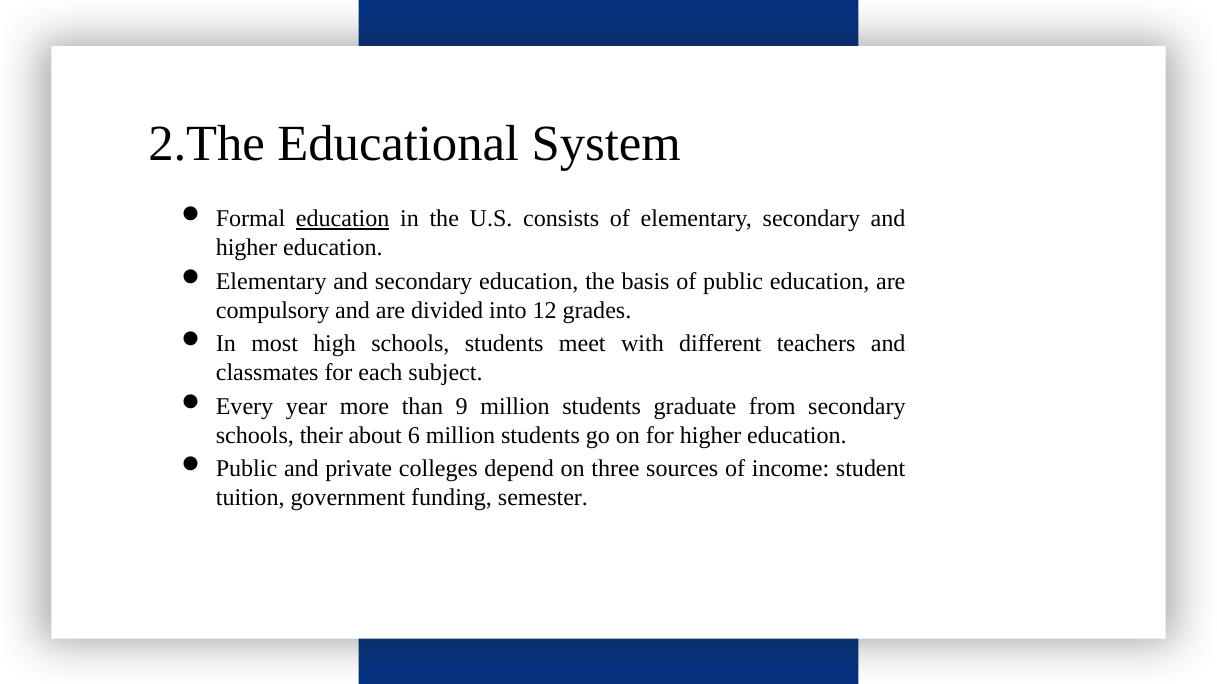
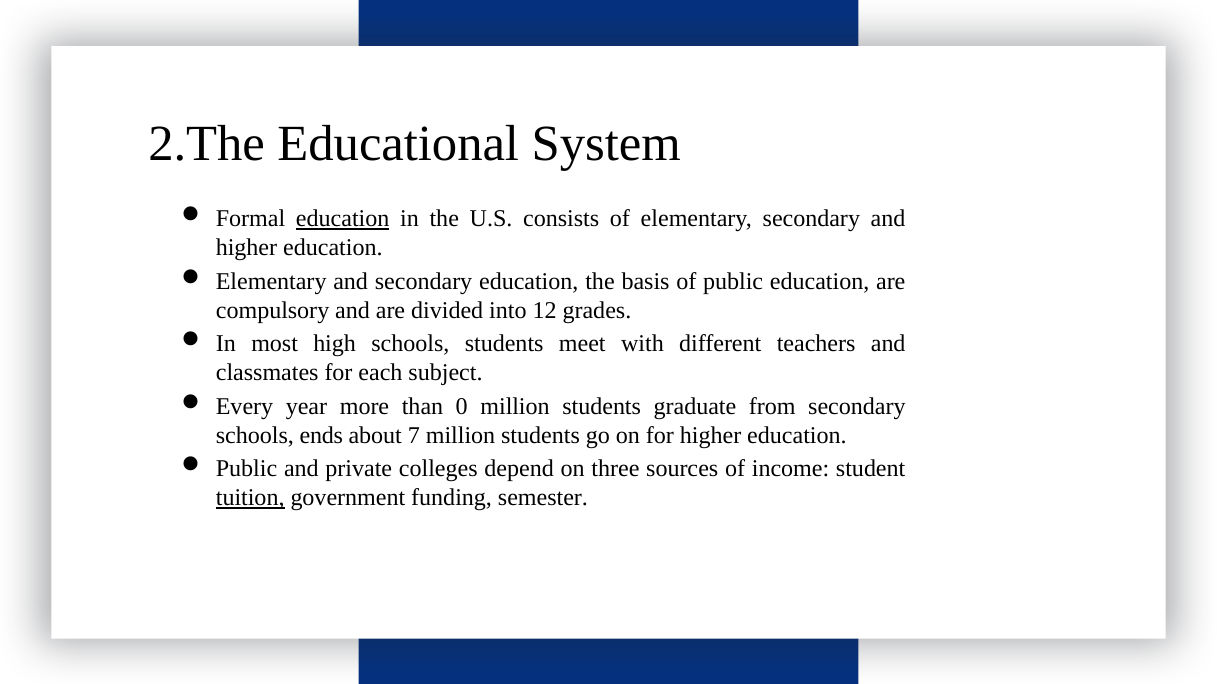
9: 9 -> 0
their: their -> ends
6: 6 -> 7
tuition underline: none -> present
